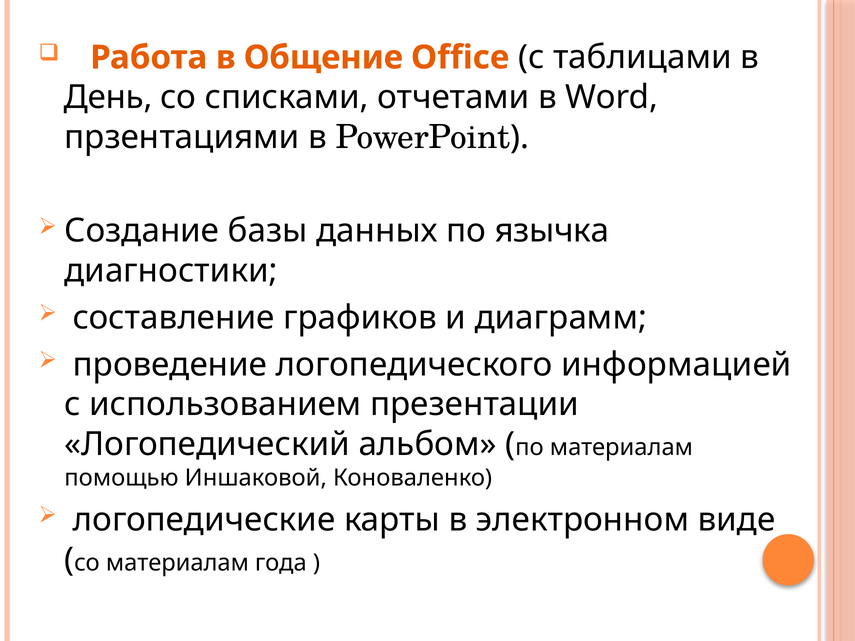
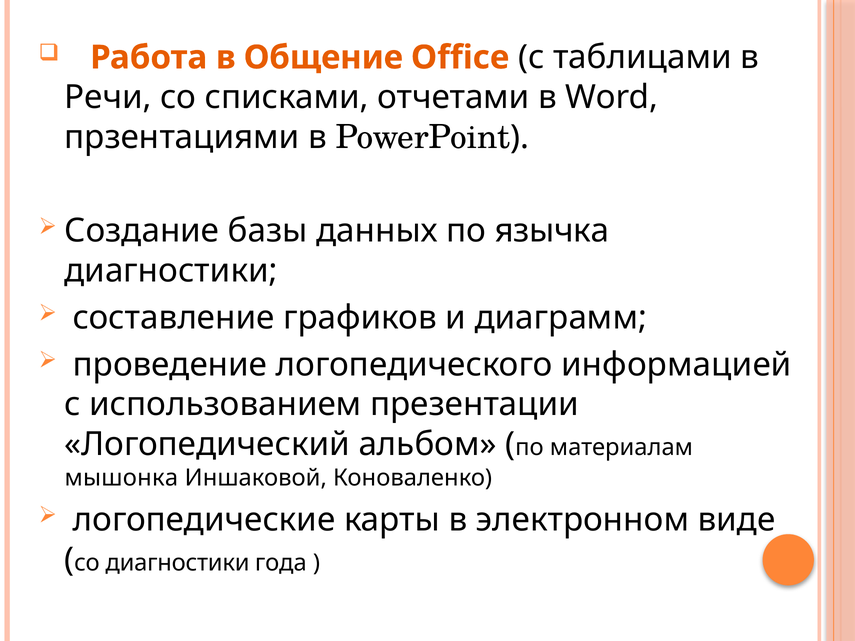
День: День -> Речи
помощью: помощью -> мышонка
со материалам: материалам -> диагностики
